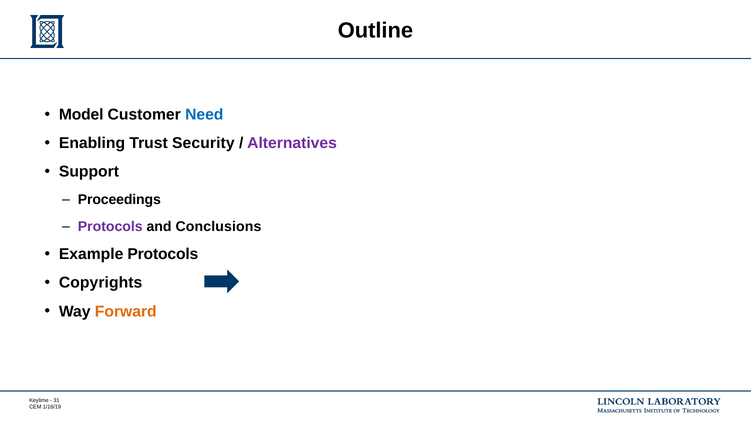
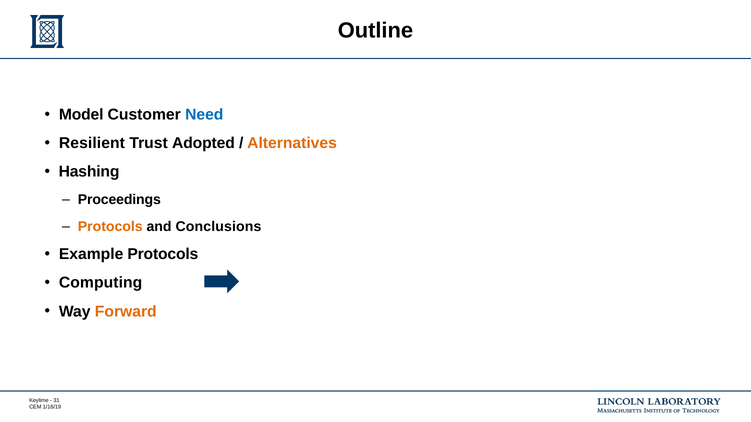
Enabling: Enabling -> Resilient
Security: Security -> Adopted
Alternatives colour: purple -> orange
Support: Support -> Hashing
Protocols at (110, 227) colour: purple -> orange
Copyrights: Copyrights -> Computing
